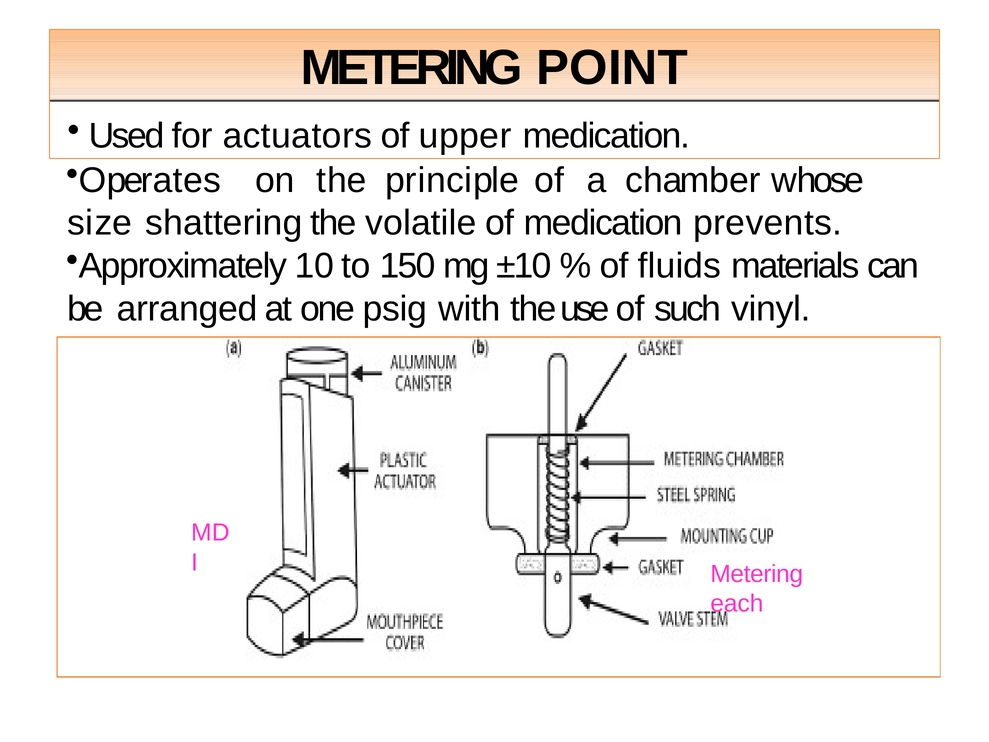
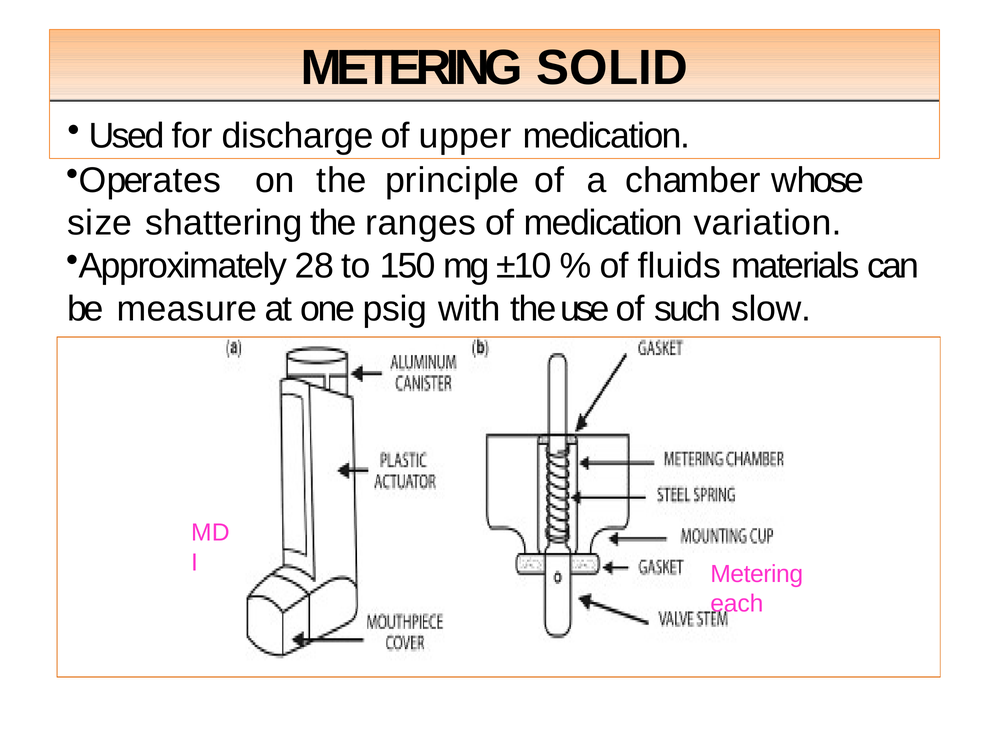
POINT: POINT -> SOLID
actuators: actuators -> discharge
volatile: volatile -> ranges
prevents: prevents -> variation
10: 10 -> 28
arranged: arranged -> measure
vinyl: vinyl -> slow
